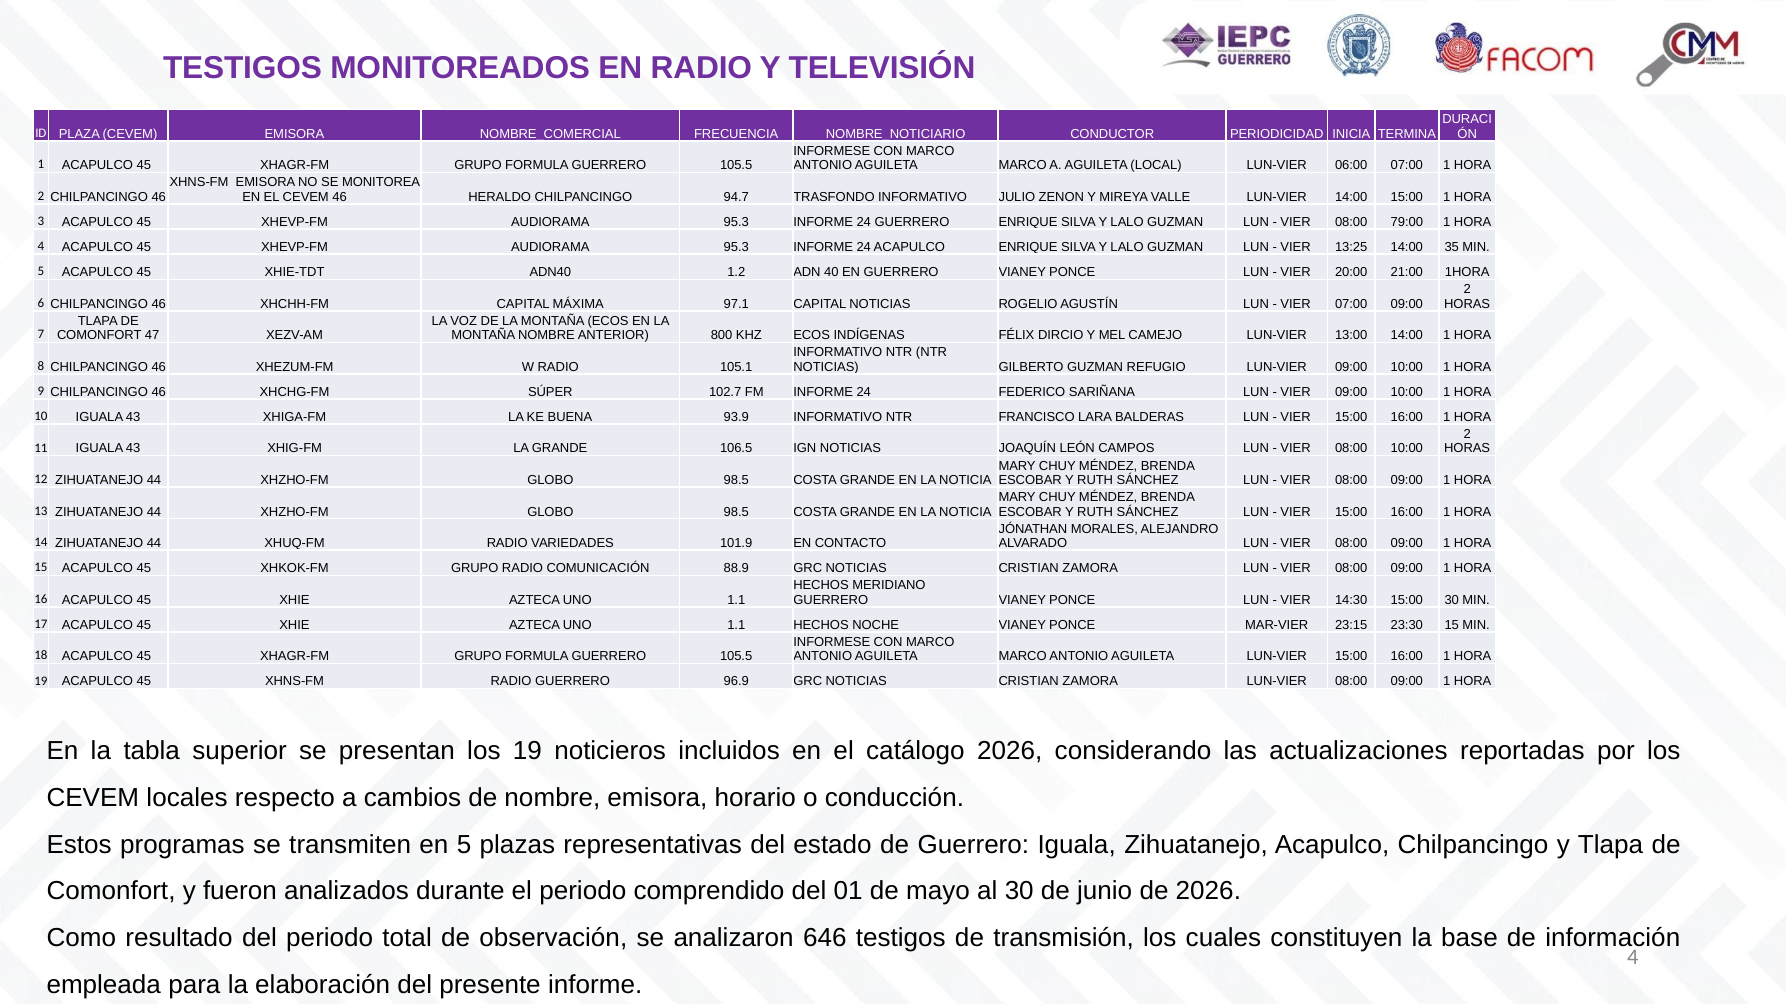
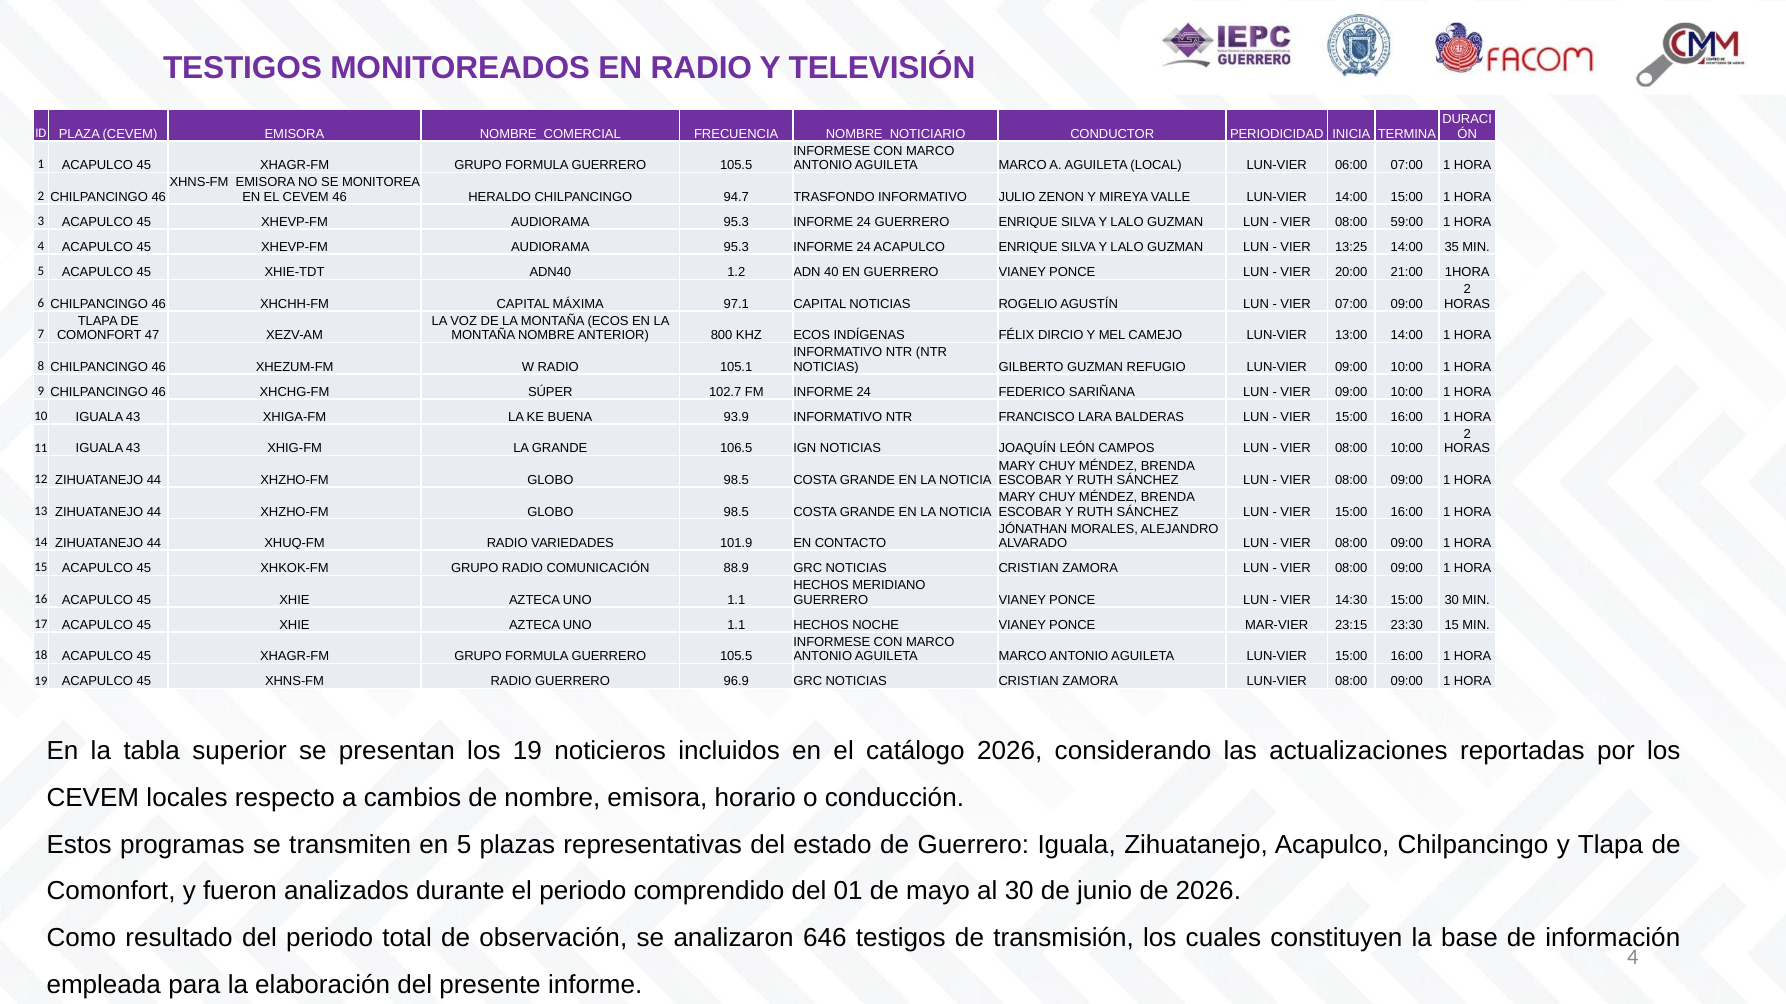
79:00: 79:00 -> 59:00
